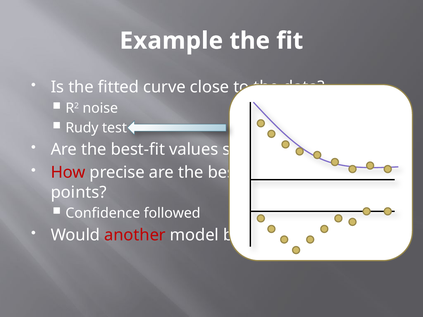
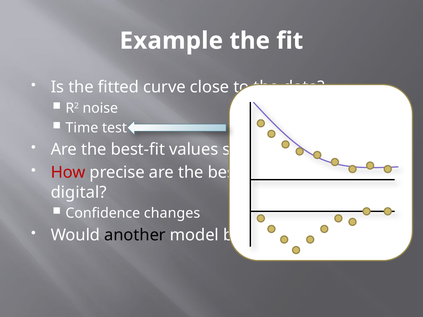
Rudy: Rudy -> Time
points: points -> digital
followed: followed -> changes
another colour: red -> black
